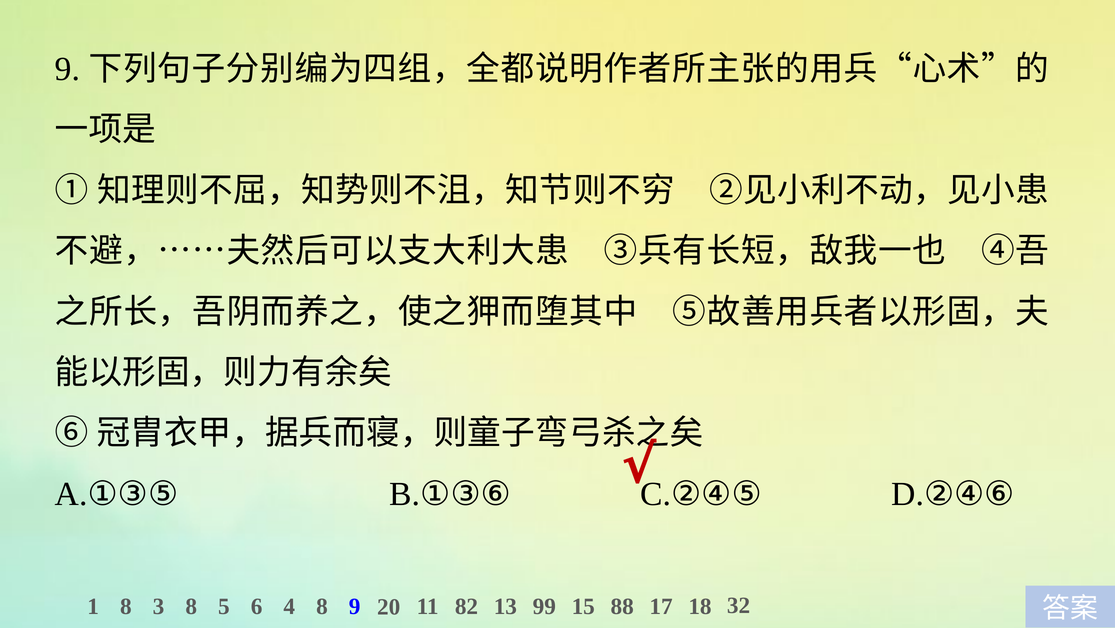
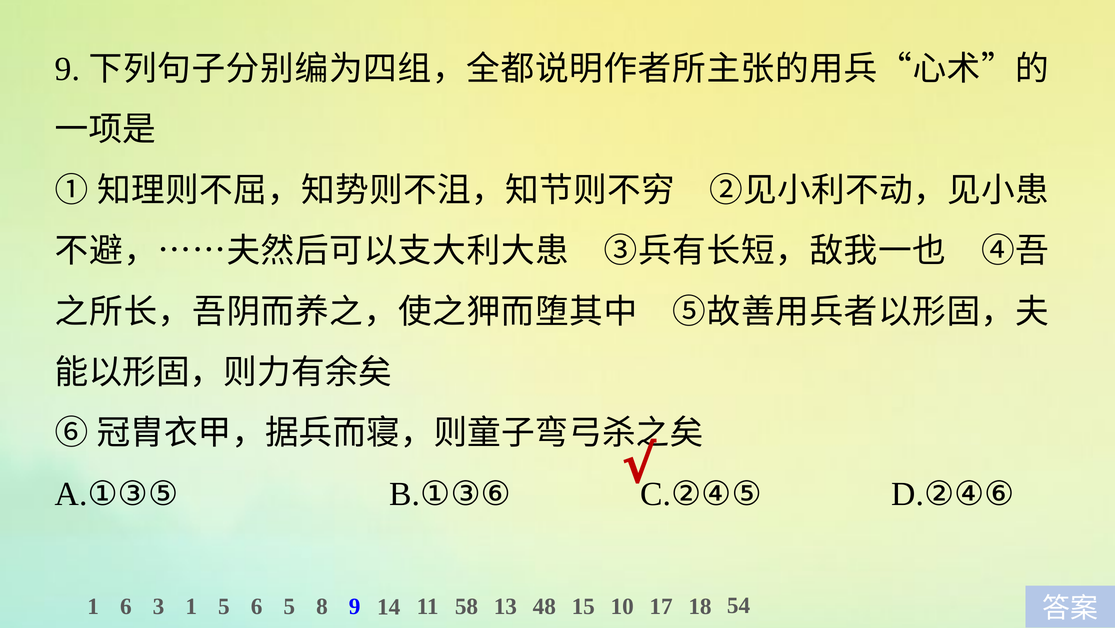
1 8: 8 -> 6
3 8: 8 -> 1
6 4: 4 -> 5
20: 20 -> 14
82: 82 -> 58
99: 99 -> 48
88: 88 -> 10
32: 32 -> 54
